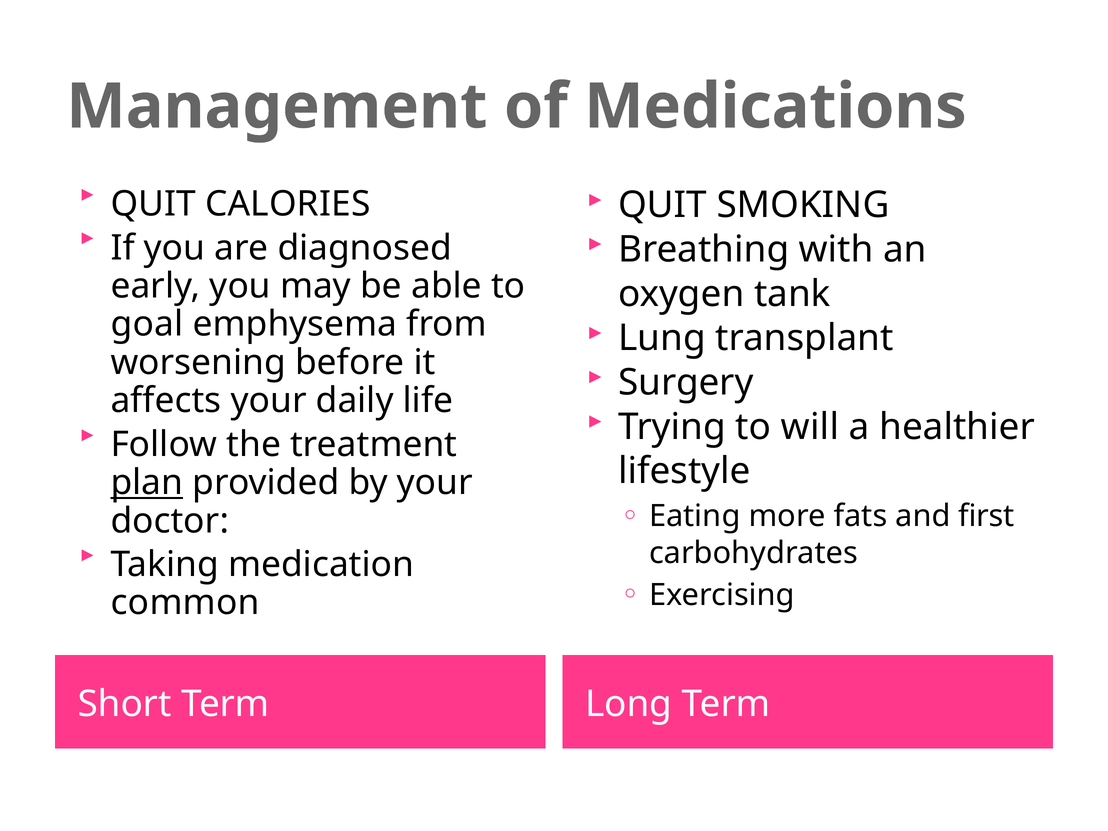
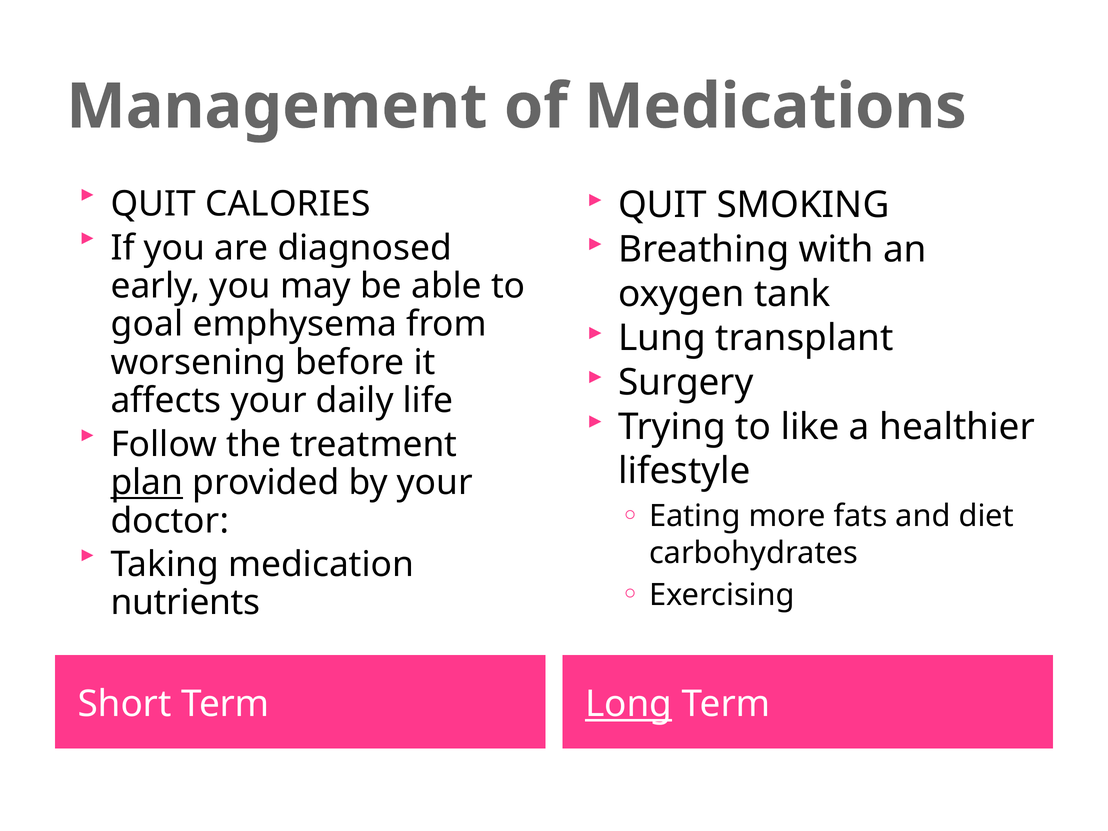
will: will -> like
first: first -> diet
common: common -> nutrients
Long underline: none -> present
